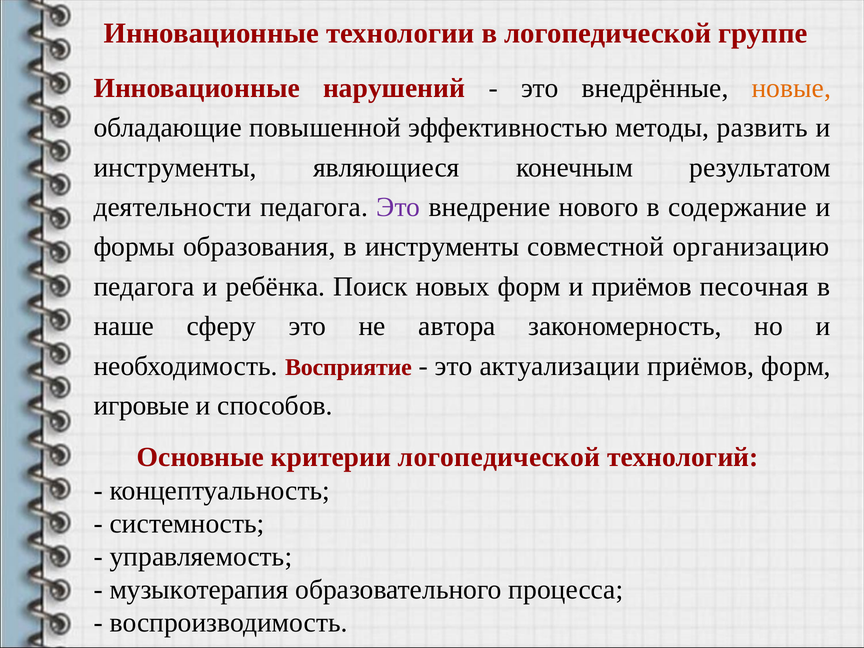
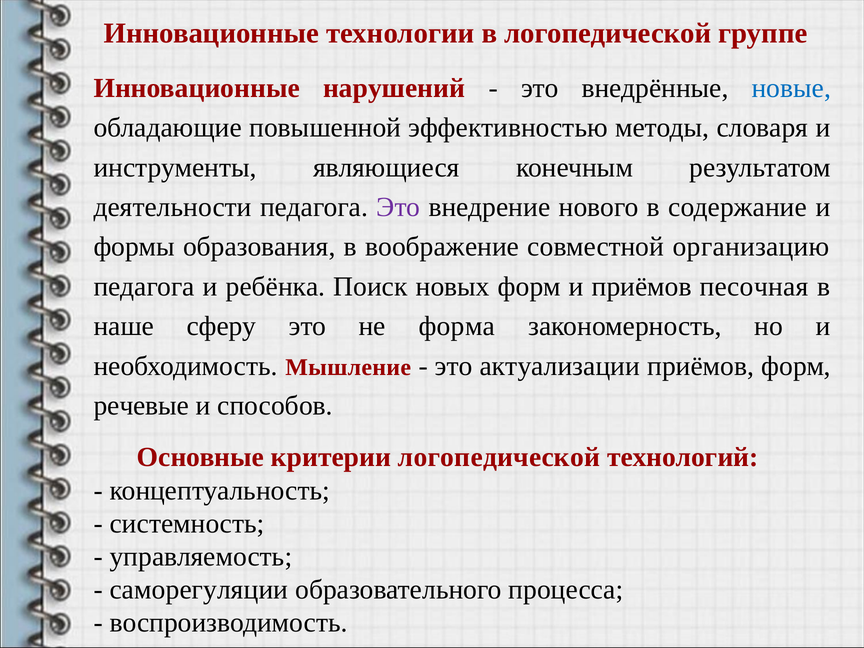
новые colour: orange -> blue
развить: развить -> словаря
в инструменты: инструменты -> воображение
автора: автора -> форма
Восприятие: Восприятие -> Мышление
игровые: игровые -> речевые
музыкотерапия: музыкотерапия -> саморегуляции
